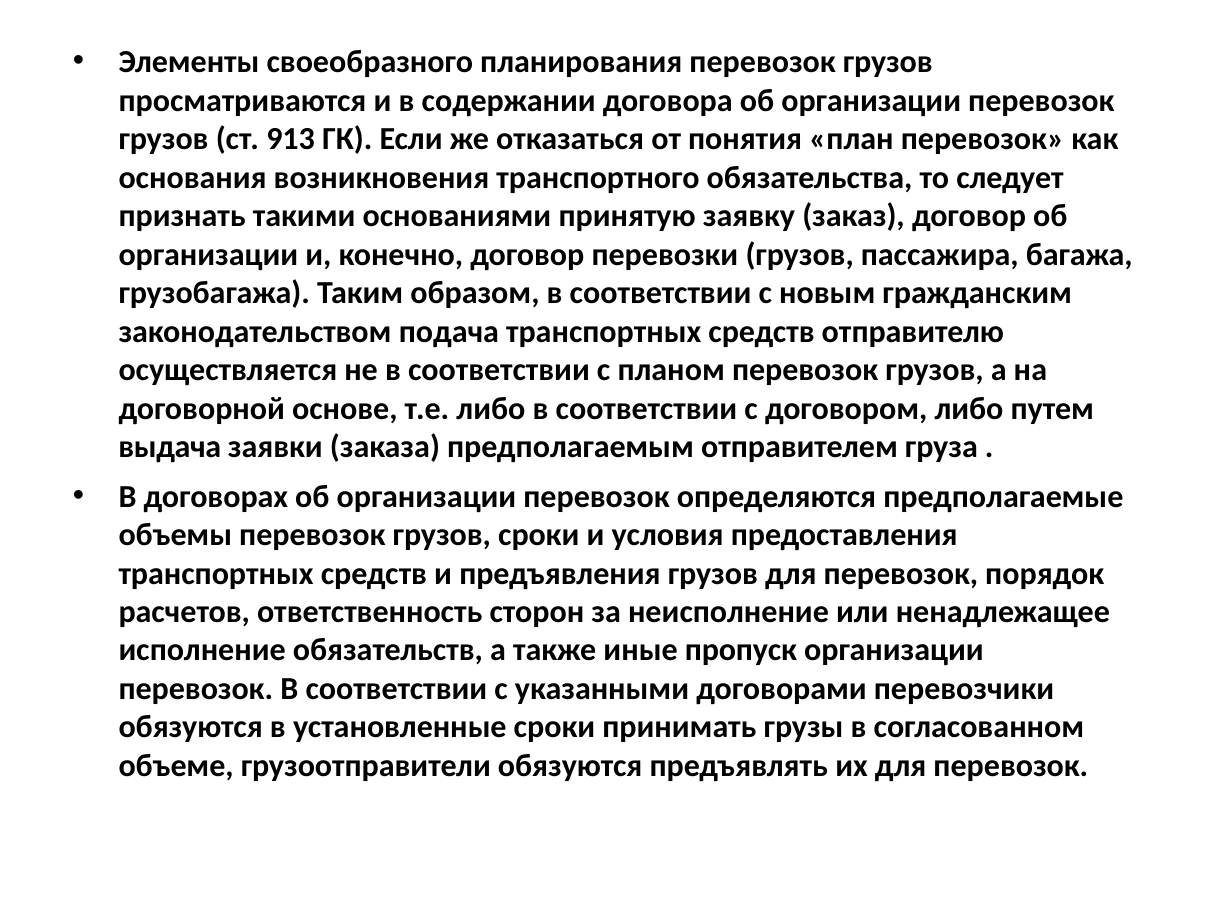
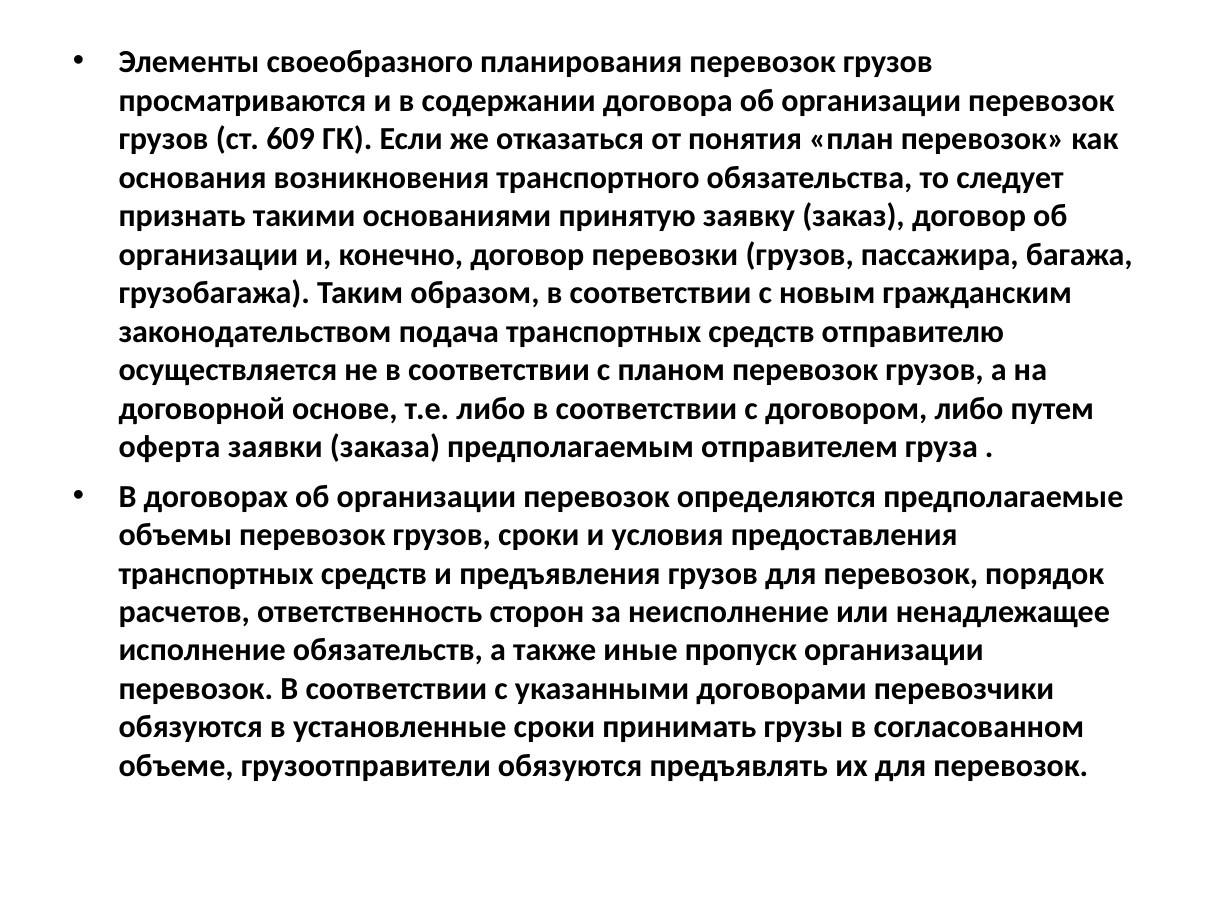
913: 913 -> 609
выдача: выдача -> оферта
